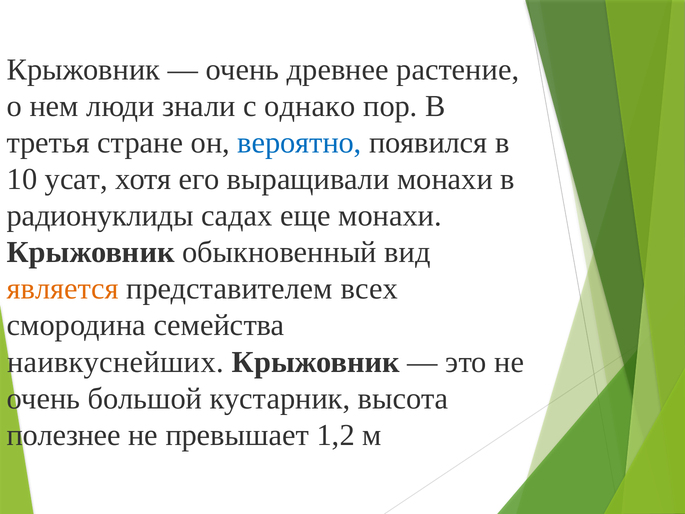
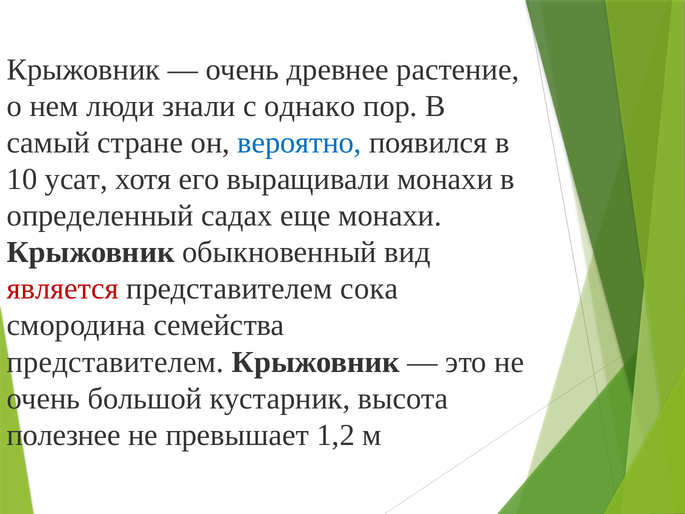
третья: третья -> самый
радионуклиды: радионуклиды -> определенный
является colour: orange -> red
всех: всех -> сока
наивкуснейших at (115, 362): наивкуснейших -> представителем
